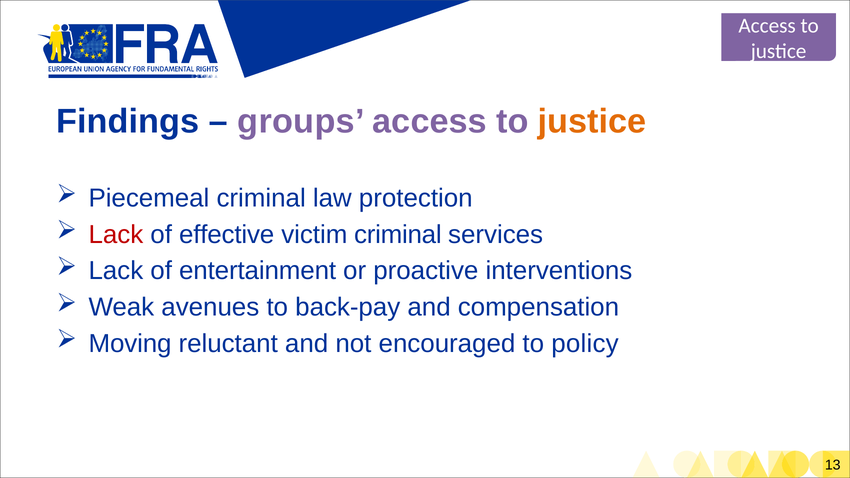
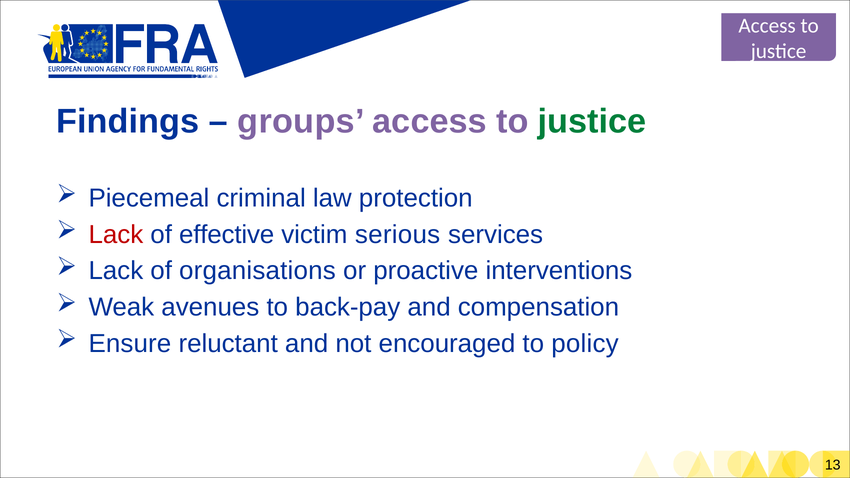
justice at (592, 121) colour: orange -> green
victim criminal: criminal -> serious
entertainment: entertainment -> organisations
Moving: Moving -> Ensure
